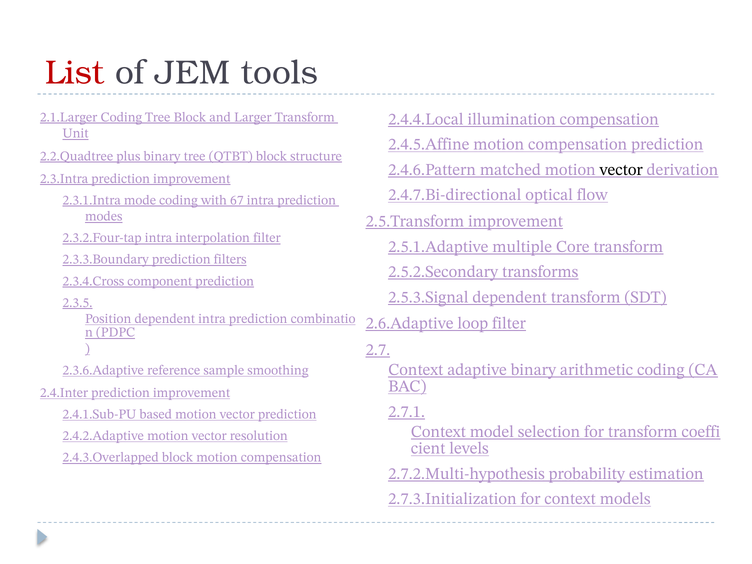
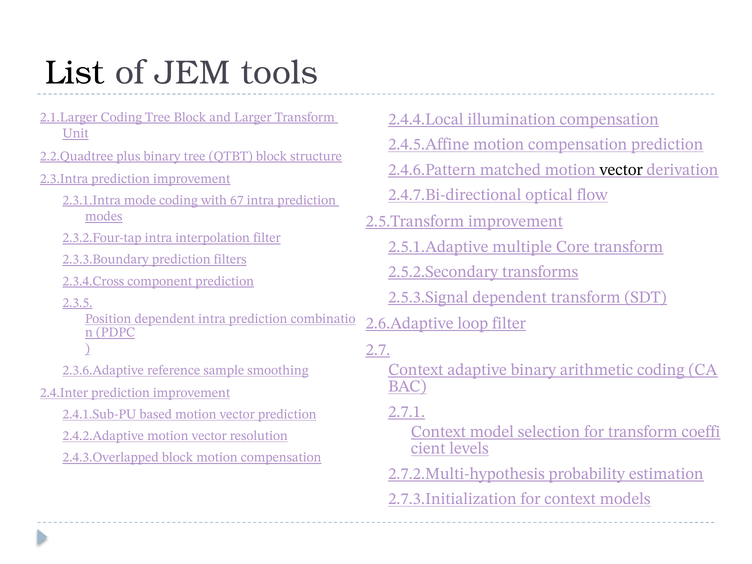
List colour: red -> black
